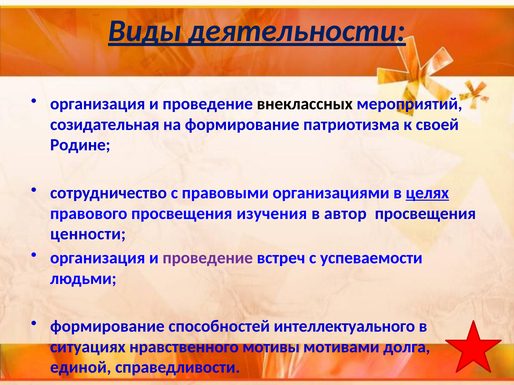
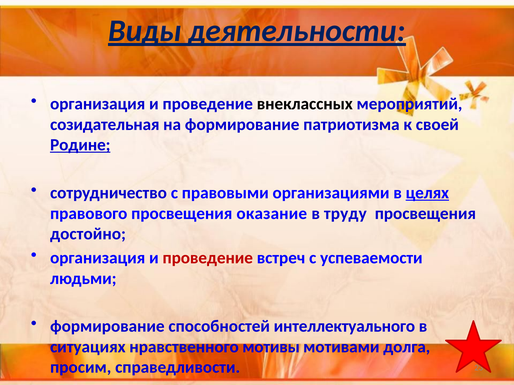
Родине underline: none -> present
изучения: изучения -> оказание
автор: автор -> труду
ценности: ценности -> достойно
проведение at (208, 258) colour: purple -> red
единой: единой -> просим
